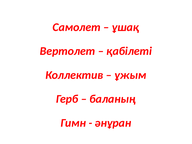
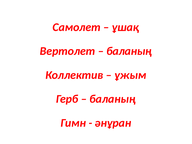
қабілеті at (129, 51): қабілеті -> баланың
